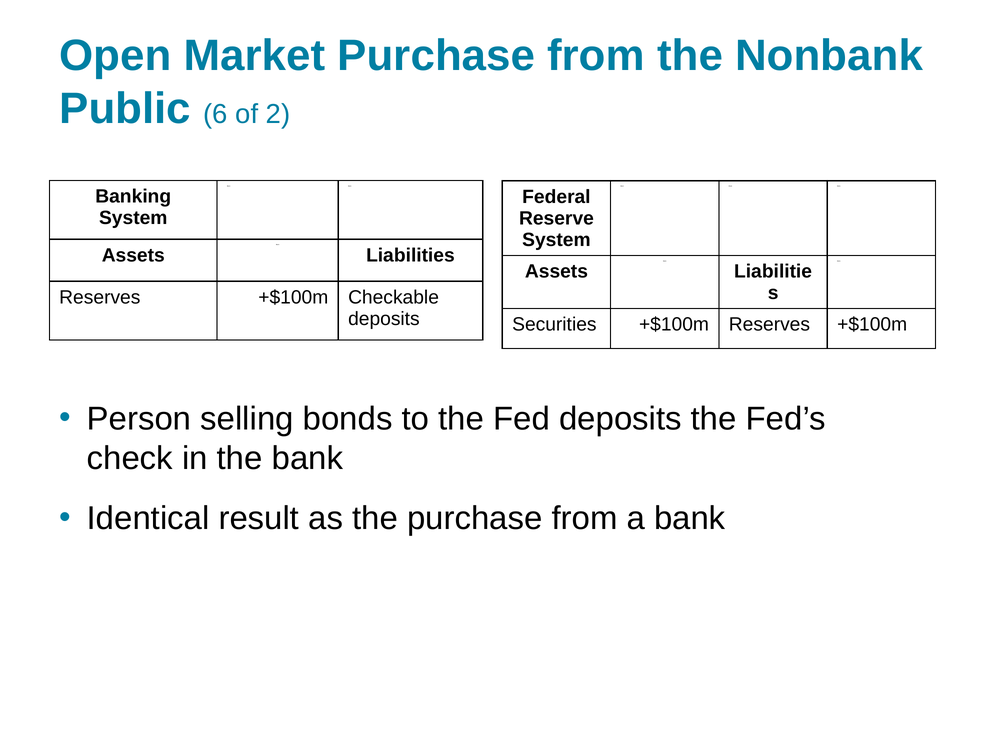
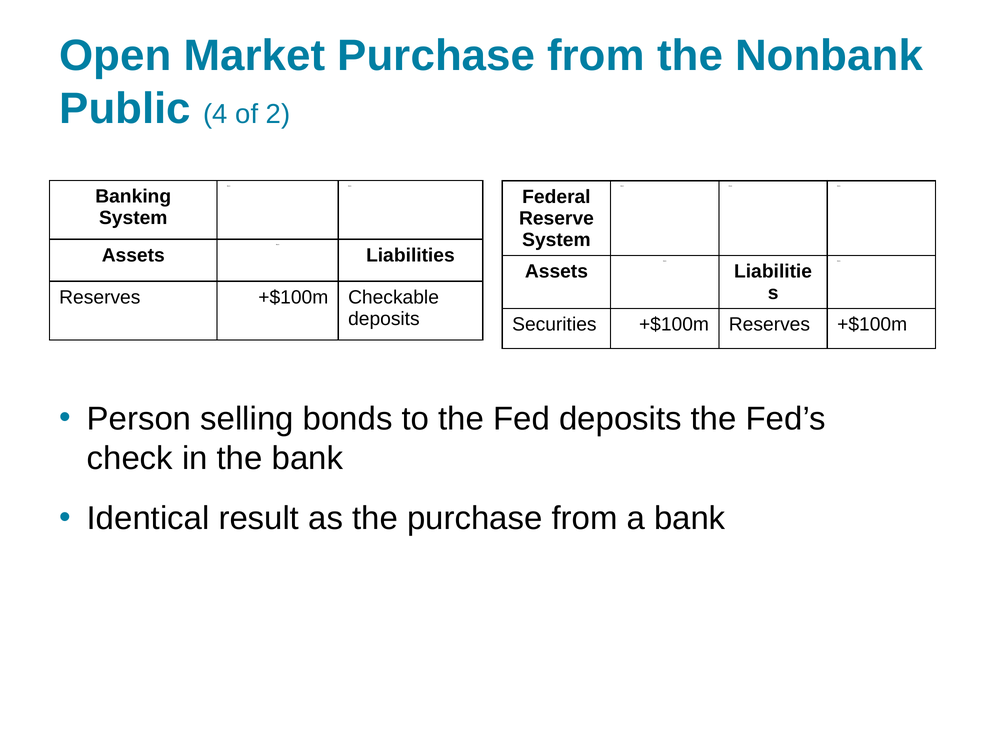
6: 6 -> 4
